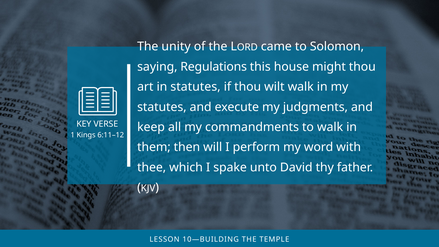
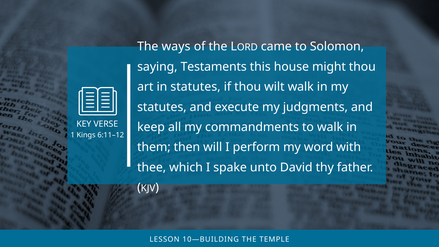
unity: unity -> ways
Regulations: Regulations -> Testaments
